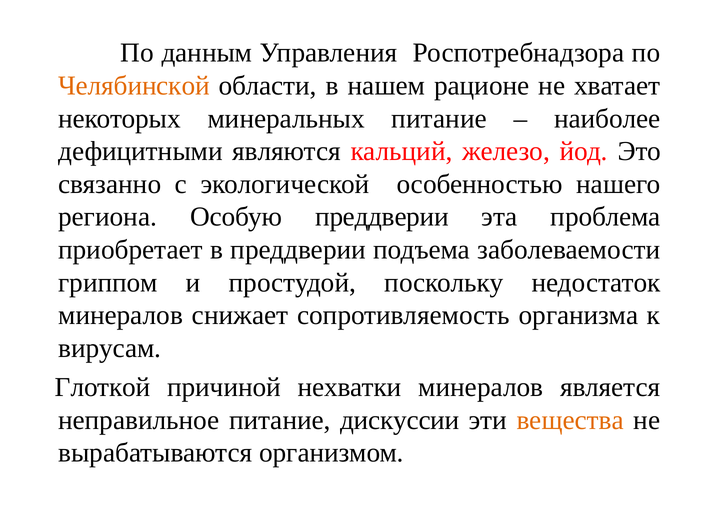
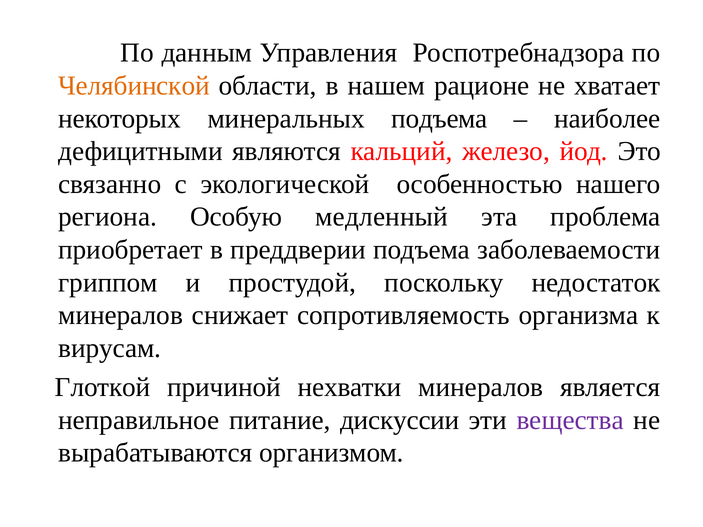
минеральных питание: питание -> подъема
Особую преддверии: преддверии -> медленный
вещества colour: orange -> purple
